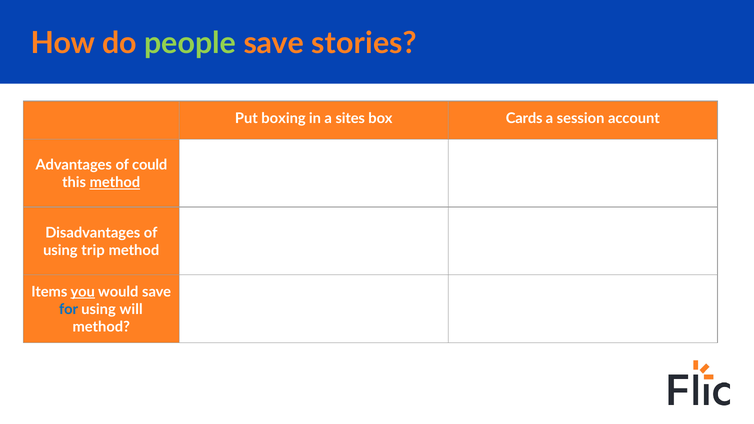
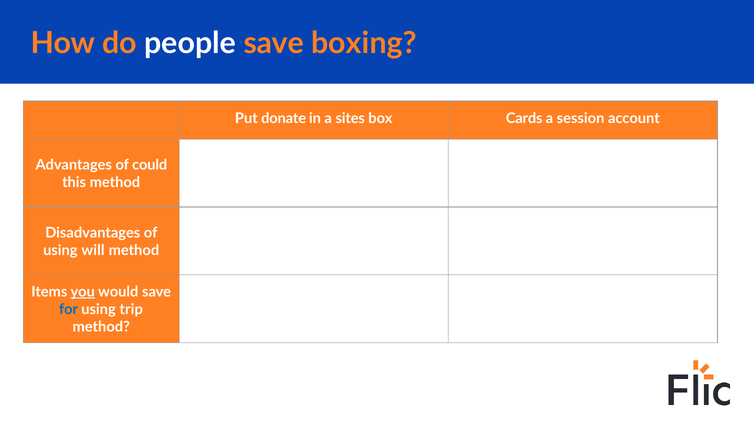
people colour: light green -> white
stories: stories -> boxing
boxing: boxing -> donate
method at (115, 183) underline: present -> none
trip: trip -> will
will: will -> trip
